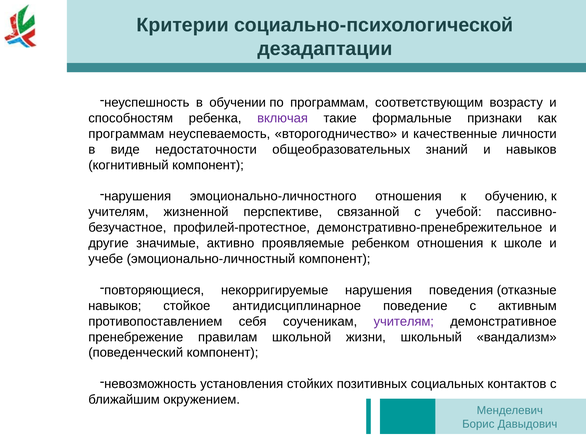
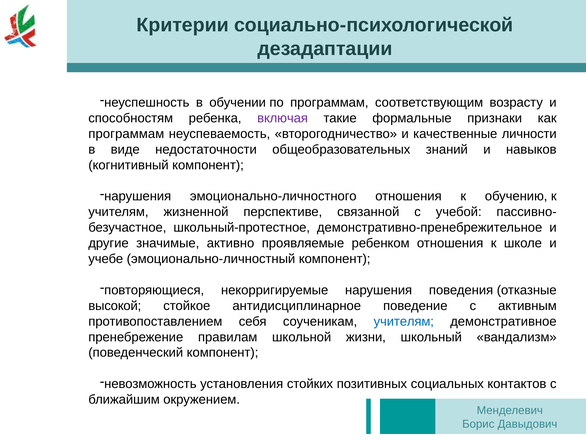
профилей-протестное: профилей-протестное -> школьный-протестное
навыков at (115, 305): навыков -> высокой
учителям at (404, 321) colour: purple -> blue
